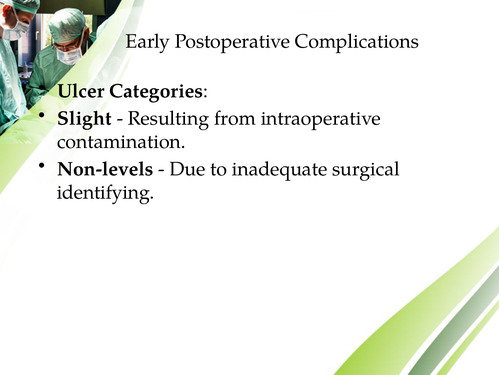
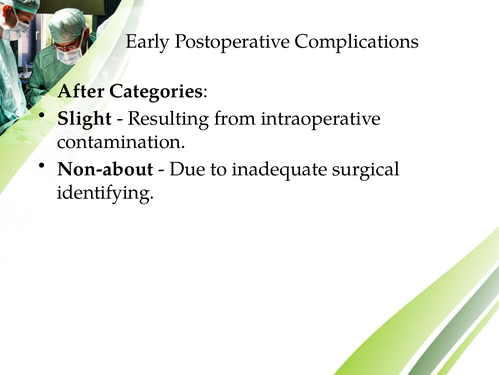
Ulcer: Ulcer -> After
Non-levels: Non-levels -> Non-about
